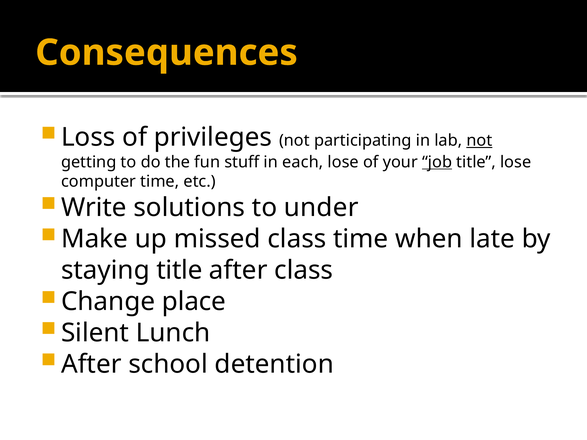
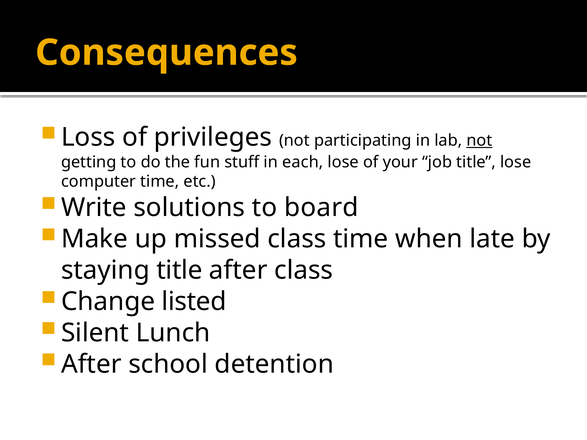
job underline: present -> none
under: under -> board
place: place -> listed
